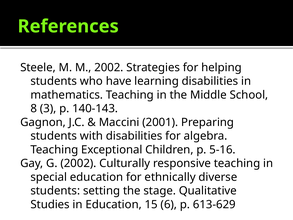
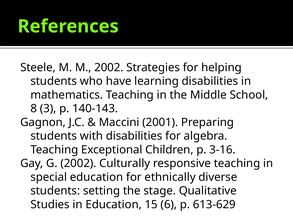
5-16: 5-16 -> 3-16
